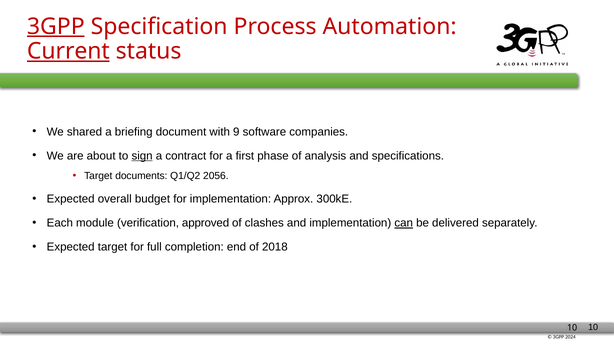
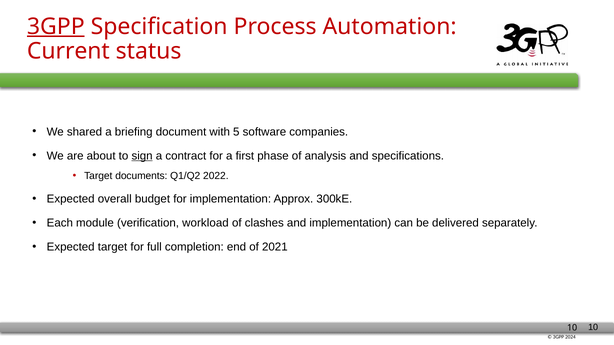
Current underline: present -> none
9: 9 -> 5
2056: 2056 -> 2022
approved: approved -> workload
can underline: present -> none
2018: 2018 -> 2021
